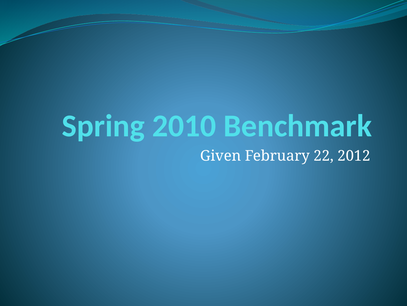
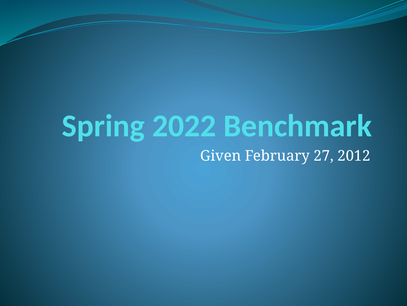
2010: 2010 -> 2022
22: 22 -> 27
